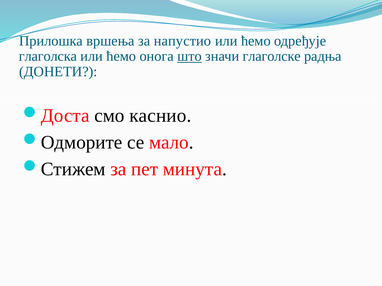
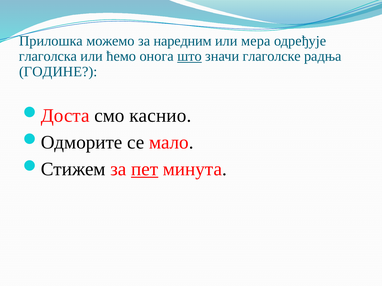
вршења: вршења -> можемо
напустио: напустио -> наредним
ћемо at (256, 41): ћемо -> мера
ДОНЕТИ: ДОНЕТИ -> ГОДИНЕ
пет underline: none -> present
